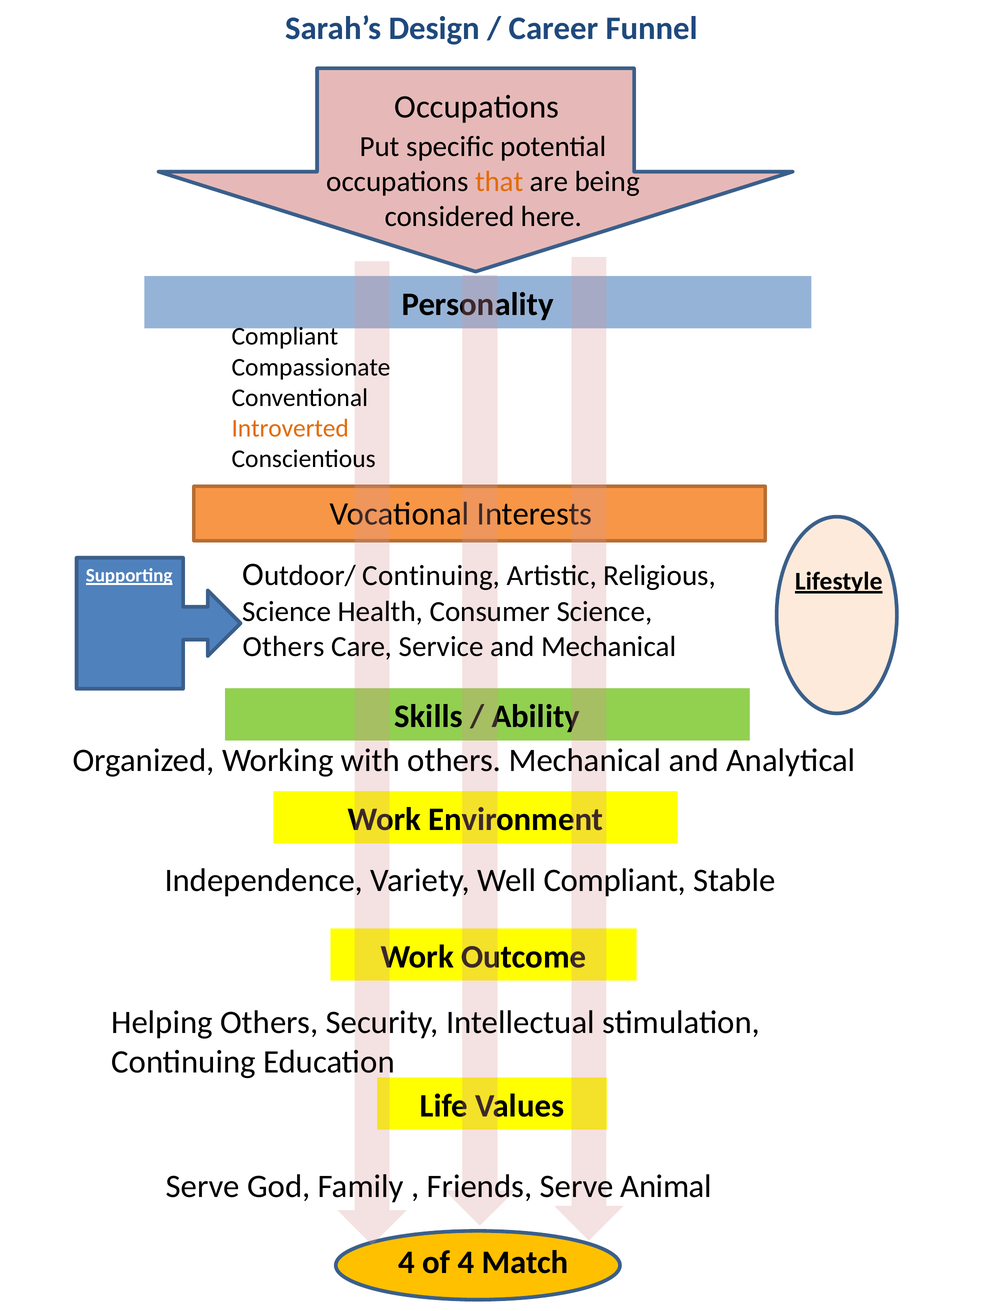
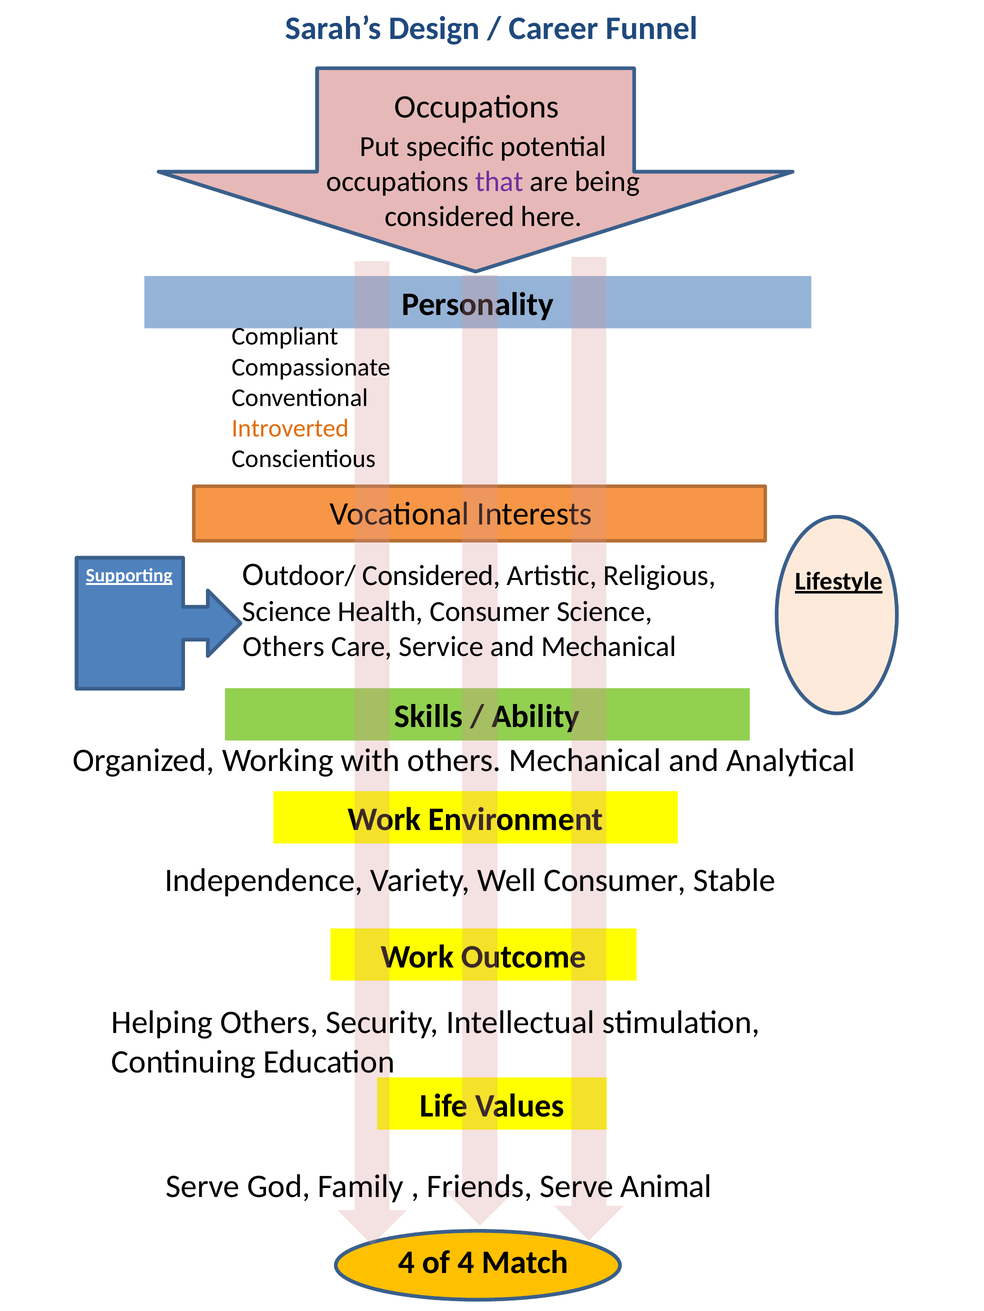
that colour: orange -> purple
Outdoor/ Continuing: Continuing -> Considered
Well Compliant: Compliant -> Consumer
